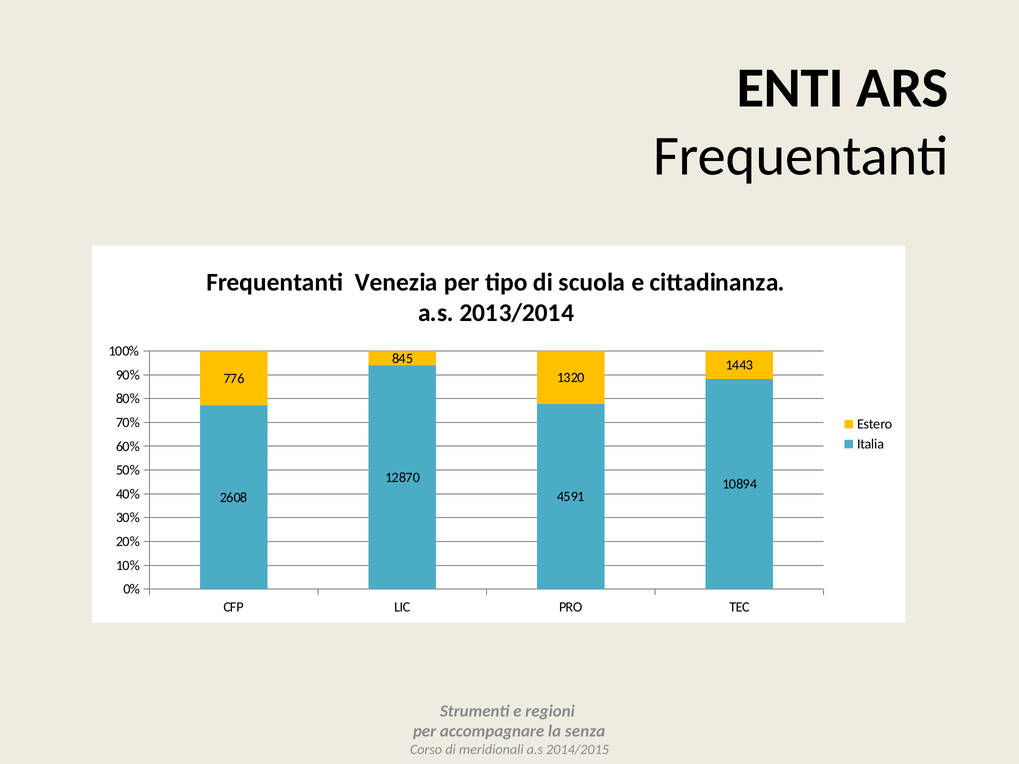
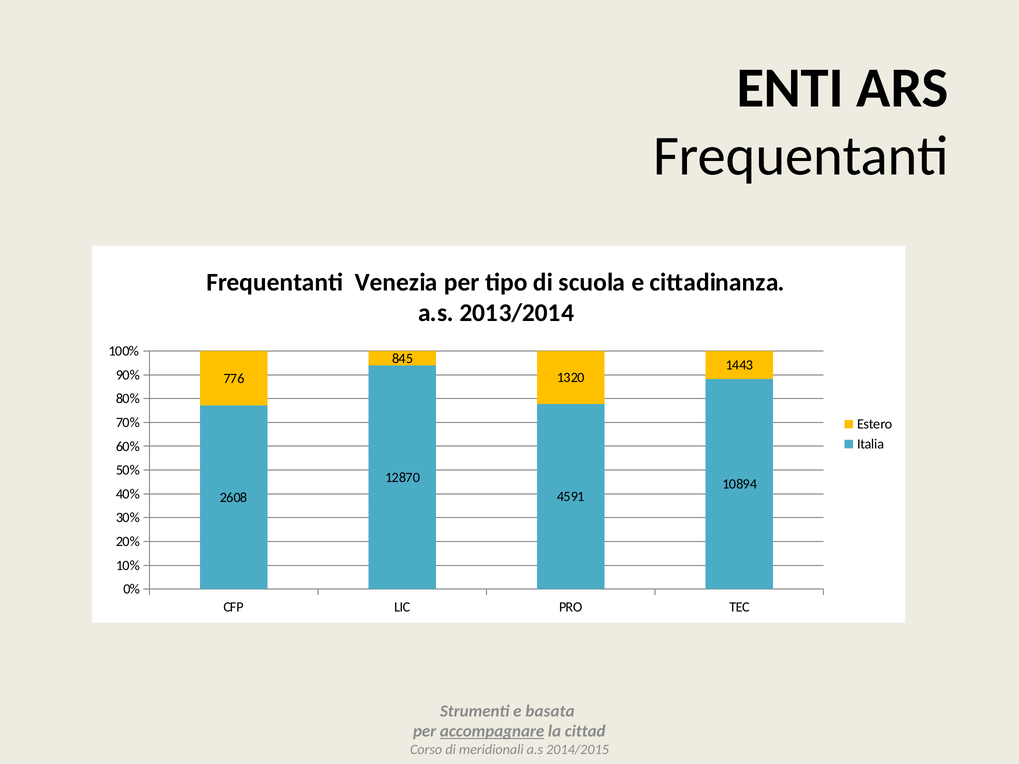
regioni: regioni -> basata
accompagnare underline: none -> present
senza: senza -> cittad
